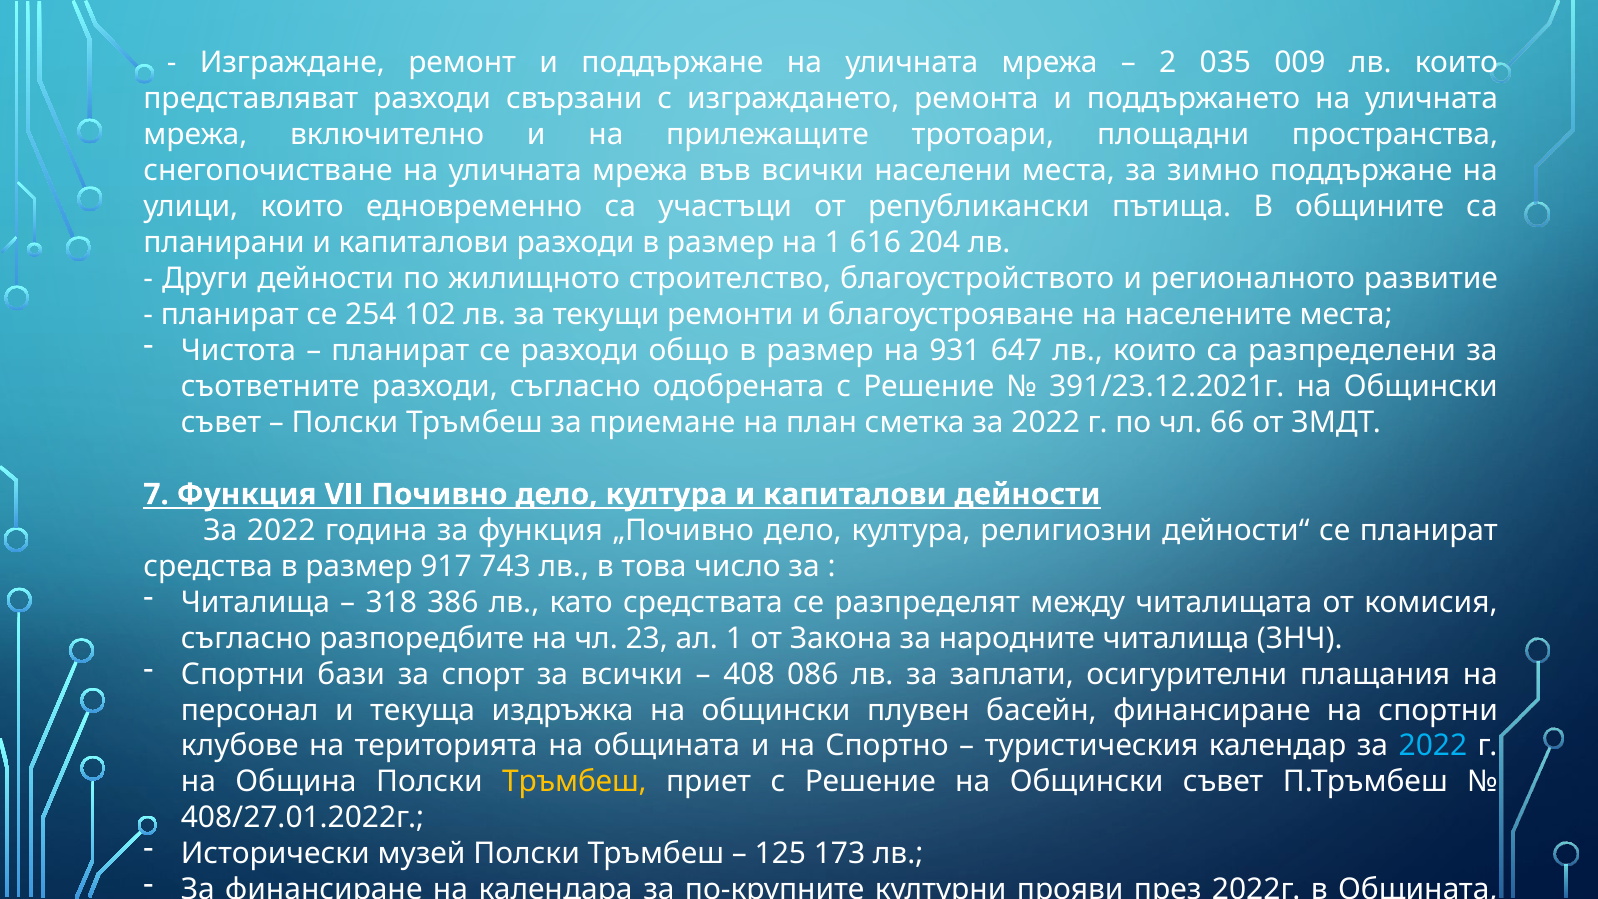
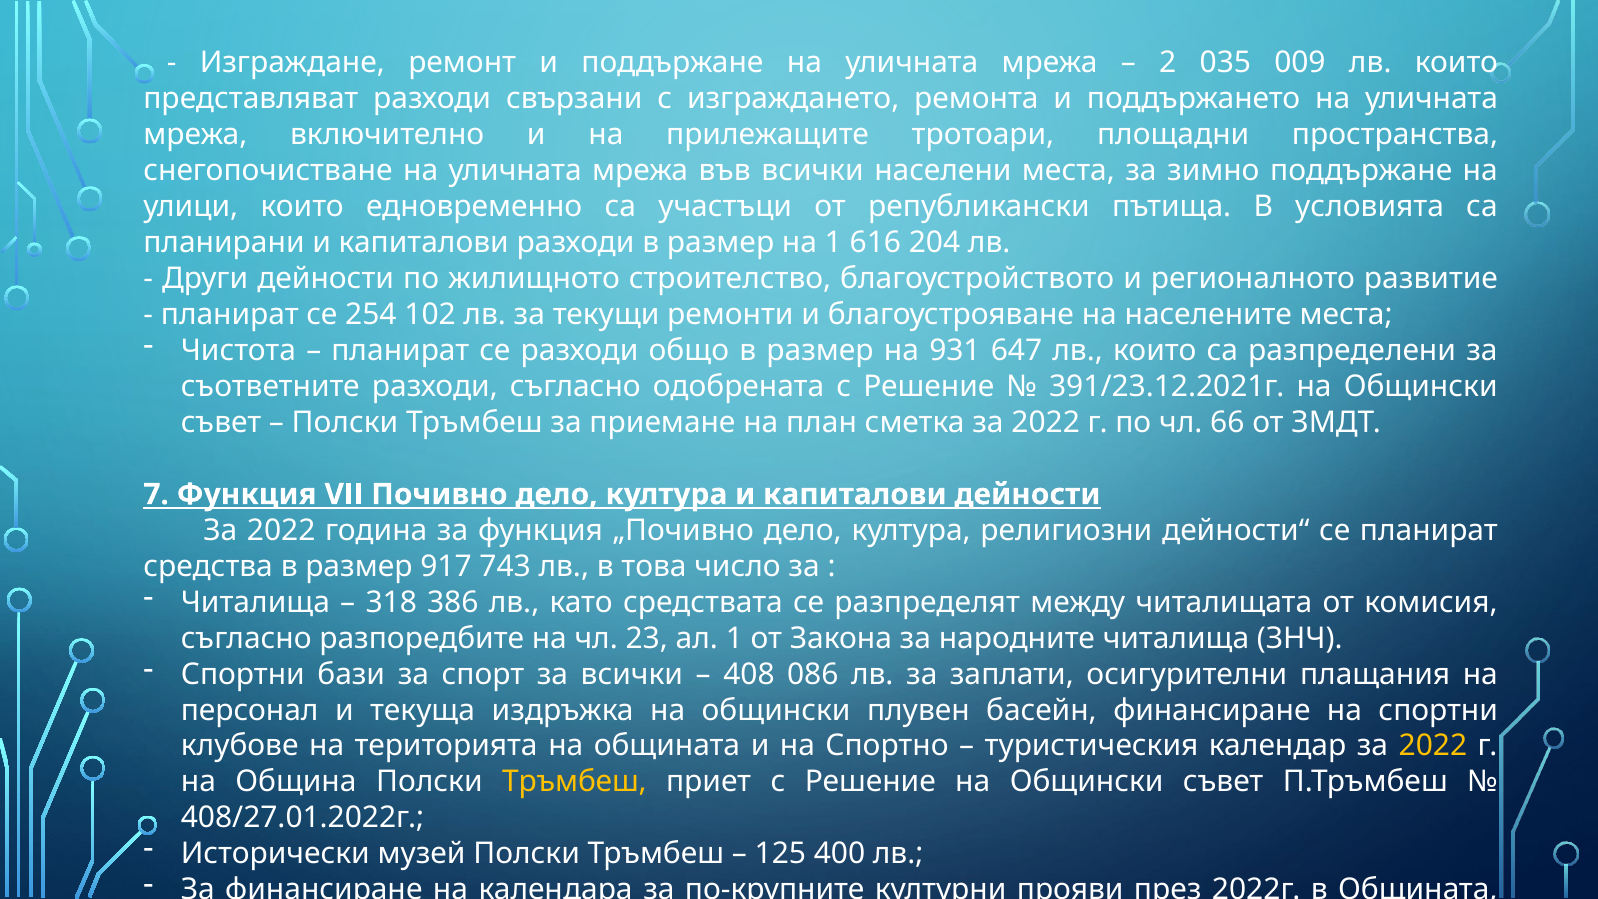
общините: общините -> условията
2022 at (1433, 746) colour: light blue -> yellow
173: 173 -> 400
